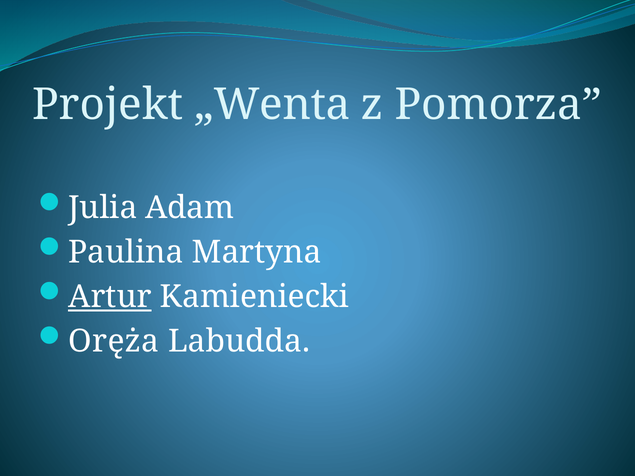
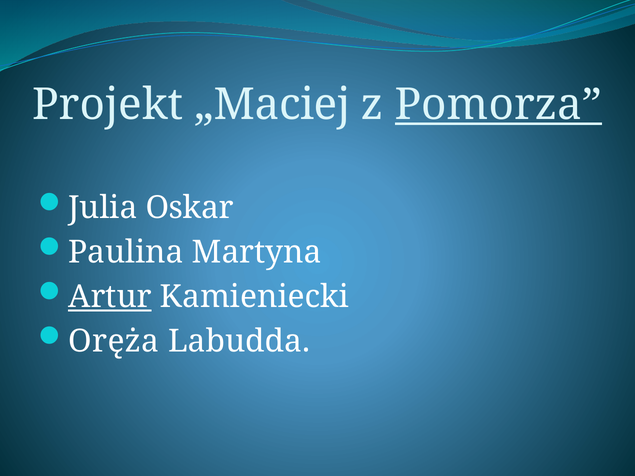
„Wenta: „Wenta -> „Maciej
Pomorza underline: none -> present
Adam: Adam -> Oskar
